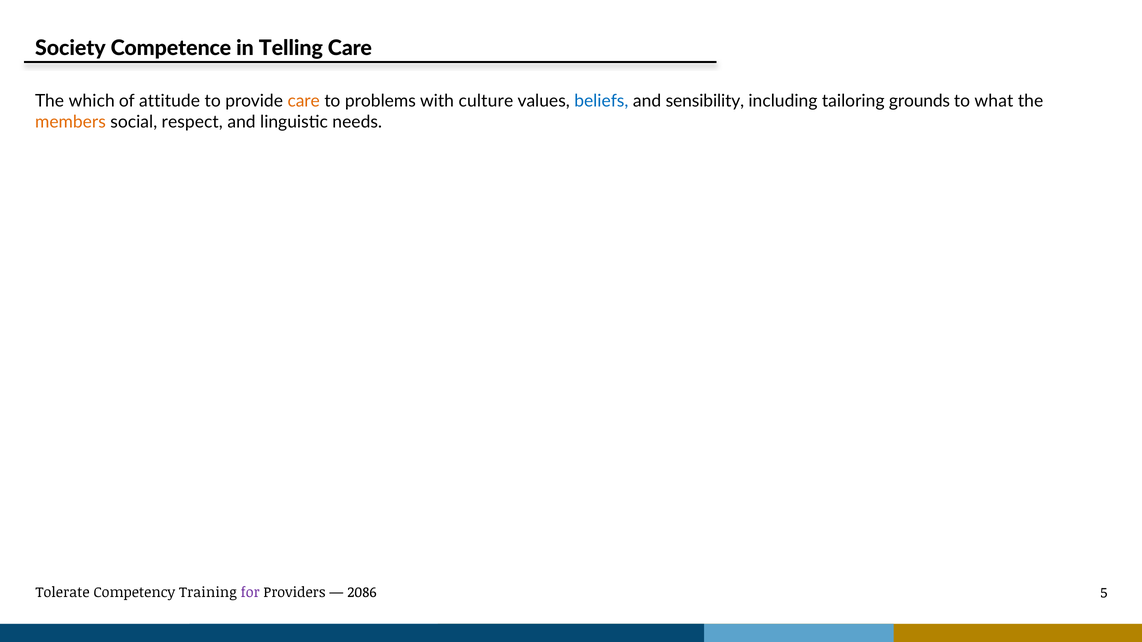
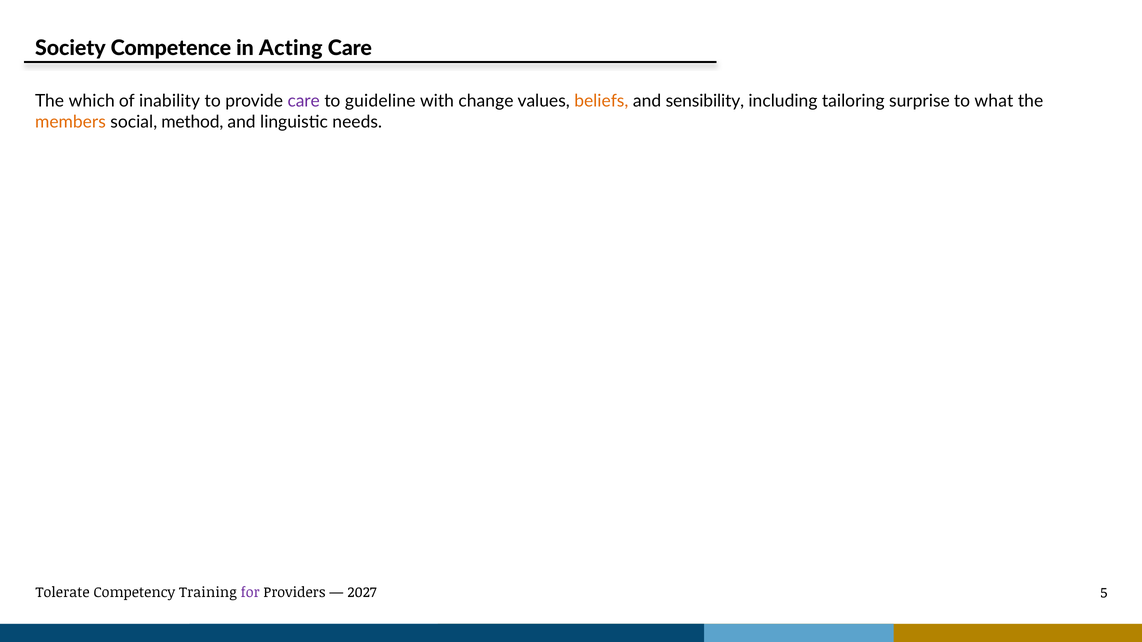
Telling: Telling -> Acting
attitude: attitude -> inability
care at (304, 101) colour: orange -> purple
problems: problems -> guideline
culture: culture -> change
beliefs colour: blue -> orange
grounds: grounds -> surprise
respect: respect -> method
2086: 2086 -> 2027
